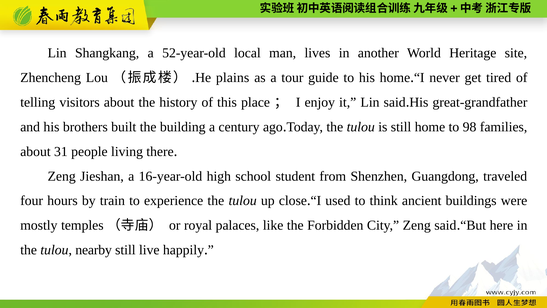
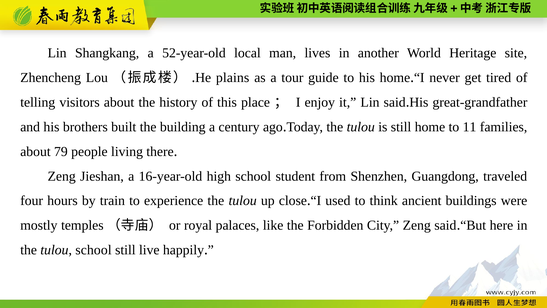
98: 98 -> 11
31: 31 -> 79
tulou nearby: nearby -> school
